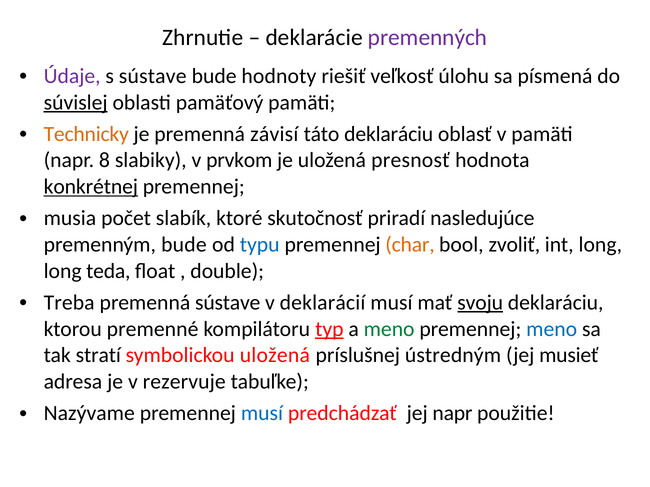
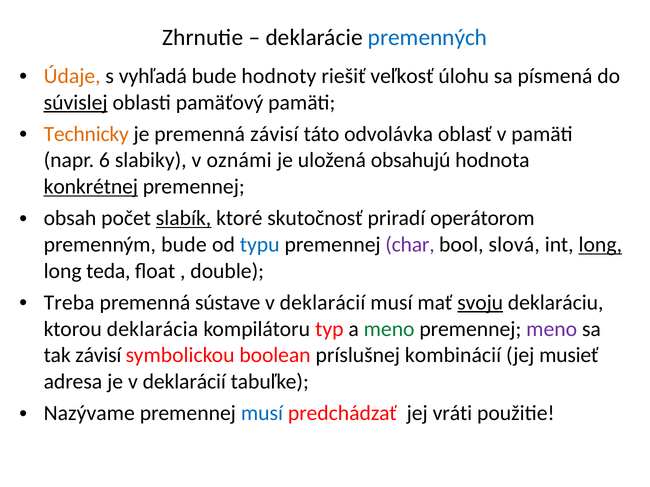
premenných colour: purple -> blue
Údaje colour: purple -> orange
s sústave: sústave -> vyhľadá
táto deklaráciu: deklaráciu -> odvolávka
8: 8 -> 6
prvkom: prvkom -> oznámi
presnosť: presnosť -> obsahujú
musia: musia -> obsah
slabík underline: none -> present
nasledujúce: nasledujúce -> operátorom
char colour: orange -> purple
zvoliť: zvoliť -> slová
long at (600, 245) underline: none -> present
premenné: premenné -> deklarácia
typ underline: present -> none
meno at (552, 329) colour: blue -> purple
tak stratí: stratí -> závisí
symbolickou uložená: uložená -> boolean
ústredným: ústredným -> kombinácií
je v rezervuje: rezervuje -> deklarácií
jej napr: napr -> vráti
